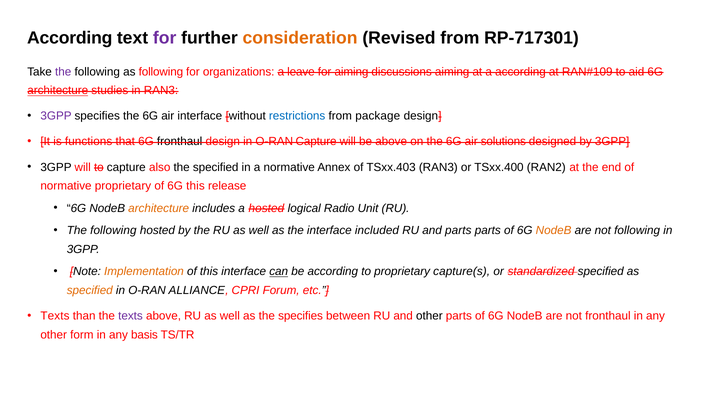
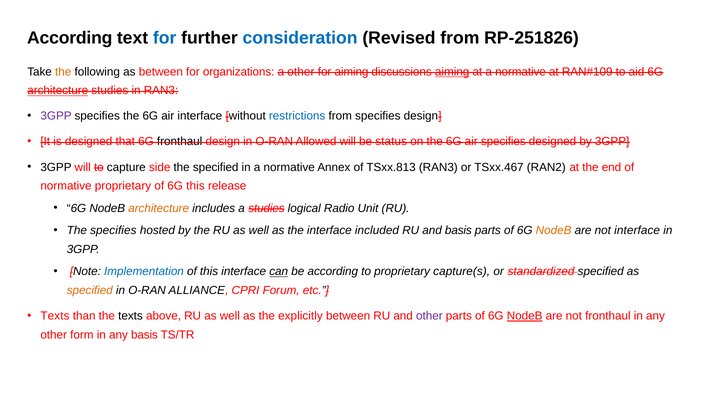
for at (165, 38) colour: purple -> blue
consideration colour: orange -> blue
RP-717301: RP-717301 -> RP-251826
the at (63, 72) colour: purple -> orange
as following: following -> between
a leave: leave -> other
aiming at (452, 72) underline: none -> present
at a according: according -> normative
from package: package -> specifies
is functions: functions -> designed
O-RAN Capture: Capture -> Allowed
be above: above -> status
air solutions: solutions -> specifies
also: also -> side
TSxx.403: TSxx.403 -> TSxx.813
TSxx.400: TSxx.400 -> TSxx.467
a hosted: hosted -> studies
following at (113, 230): following -> specifies
and parts: parts -> basis
not following: following -> interface
Implementation colour: orange -> blue
texts at (130, 316) colour: purple -> black
the specifies: specifies -> explicitly
other at (429, 316) colour: black -> purple
NodeB at (525, 316) underline: none -> present
